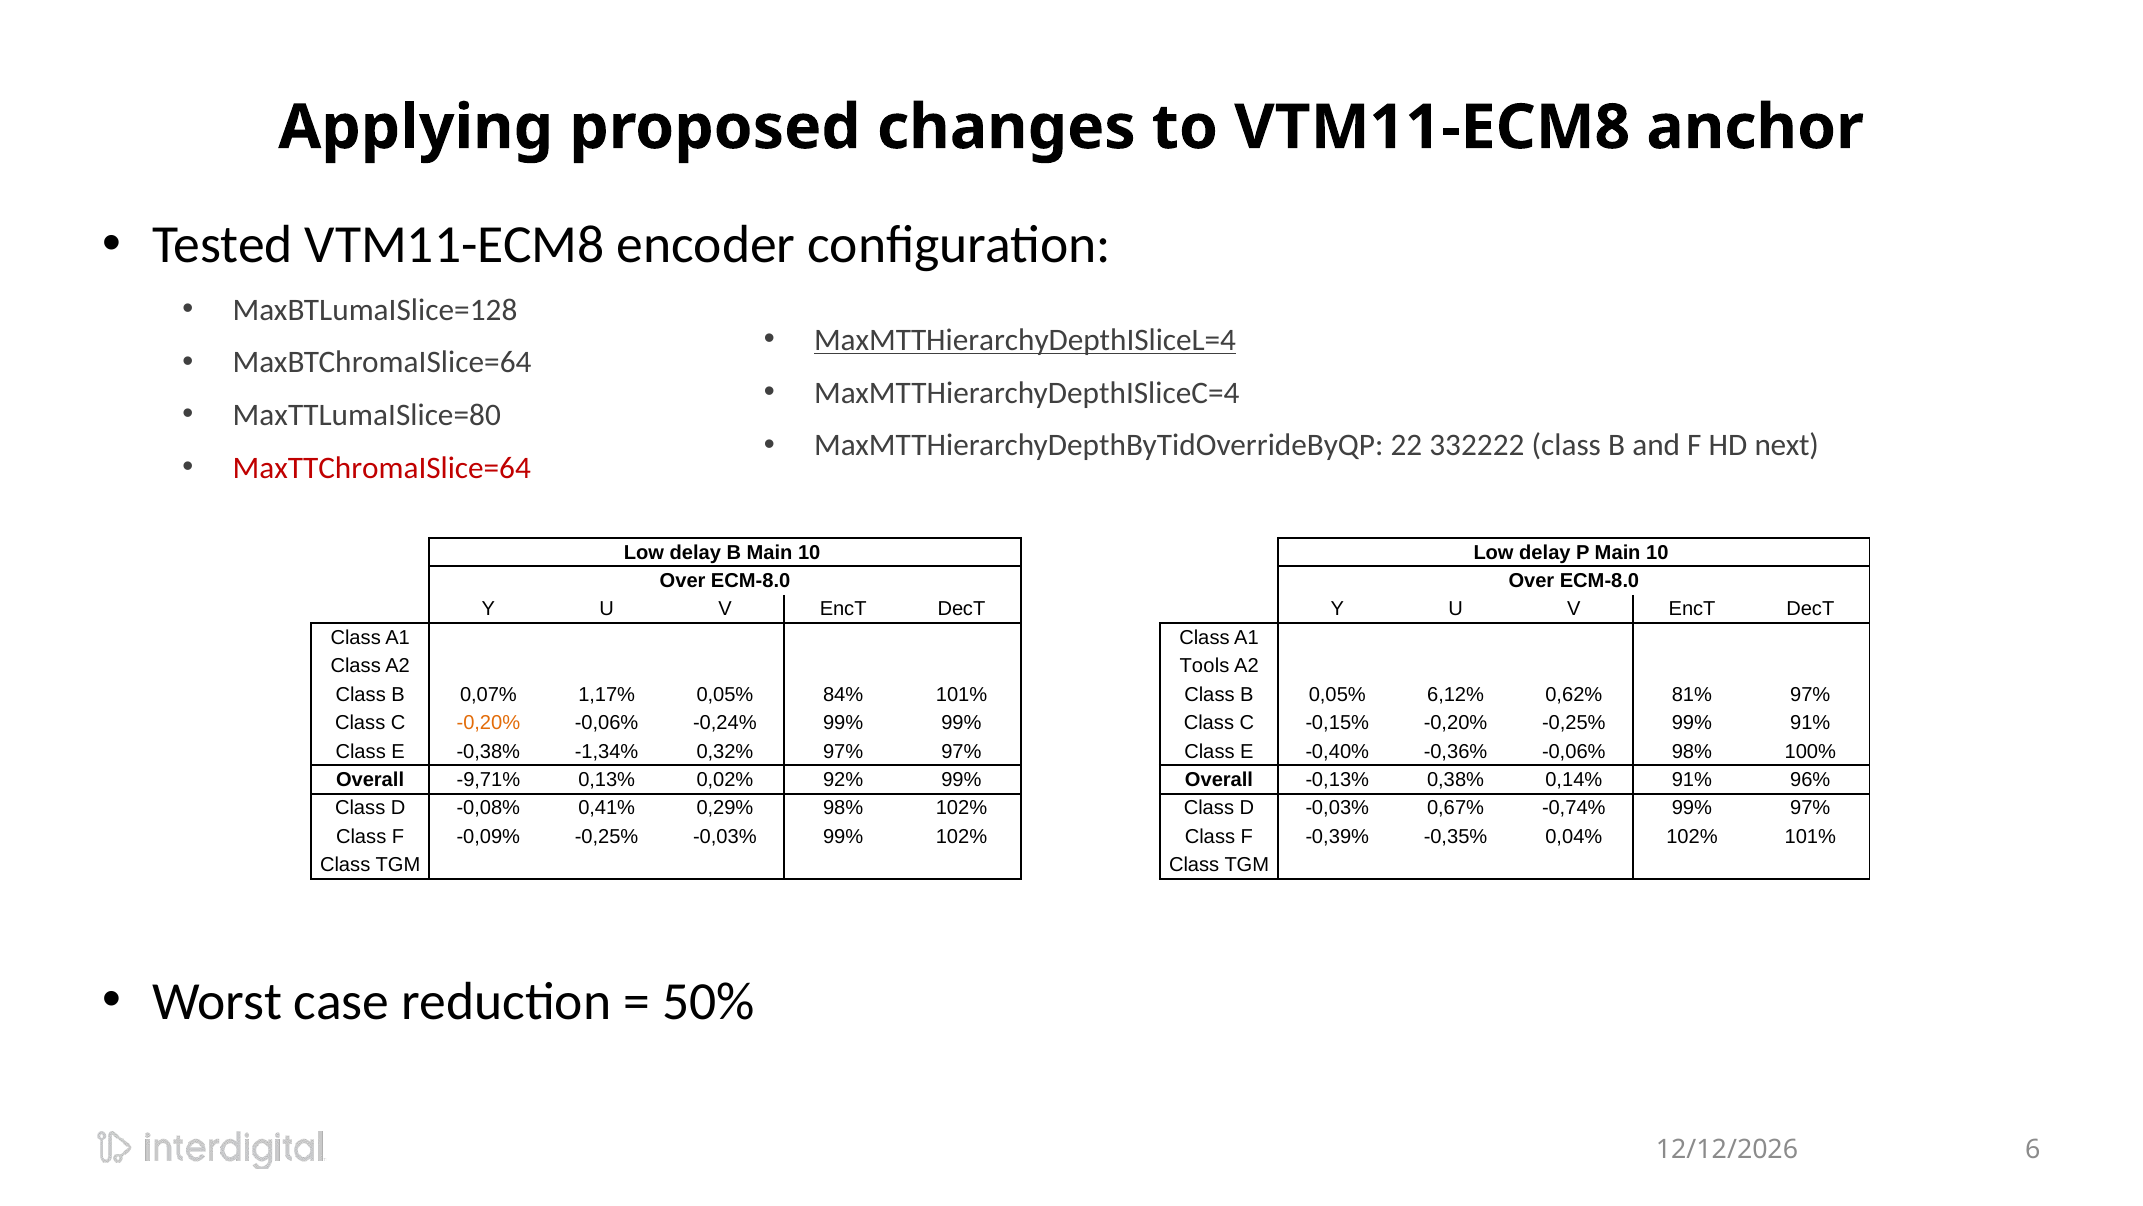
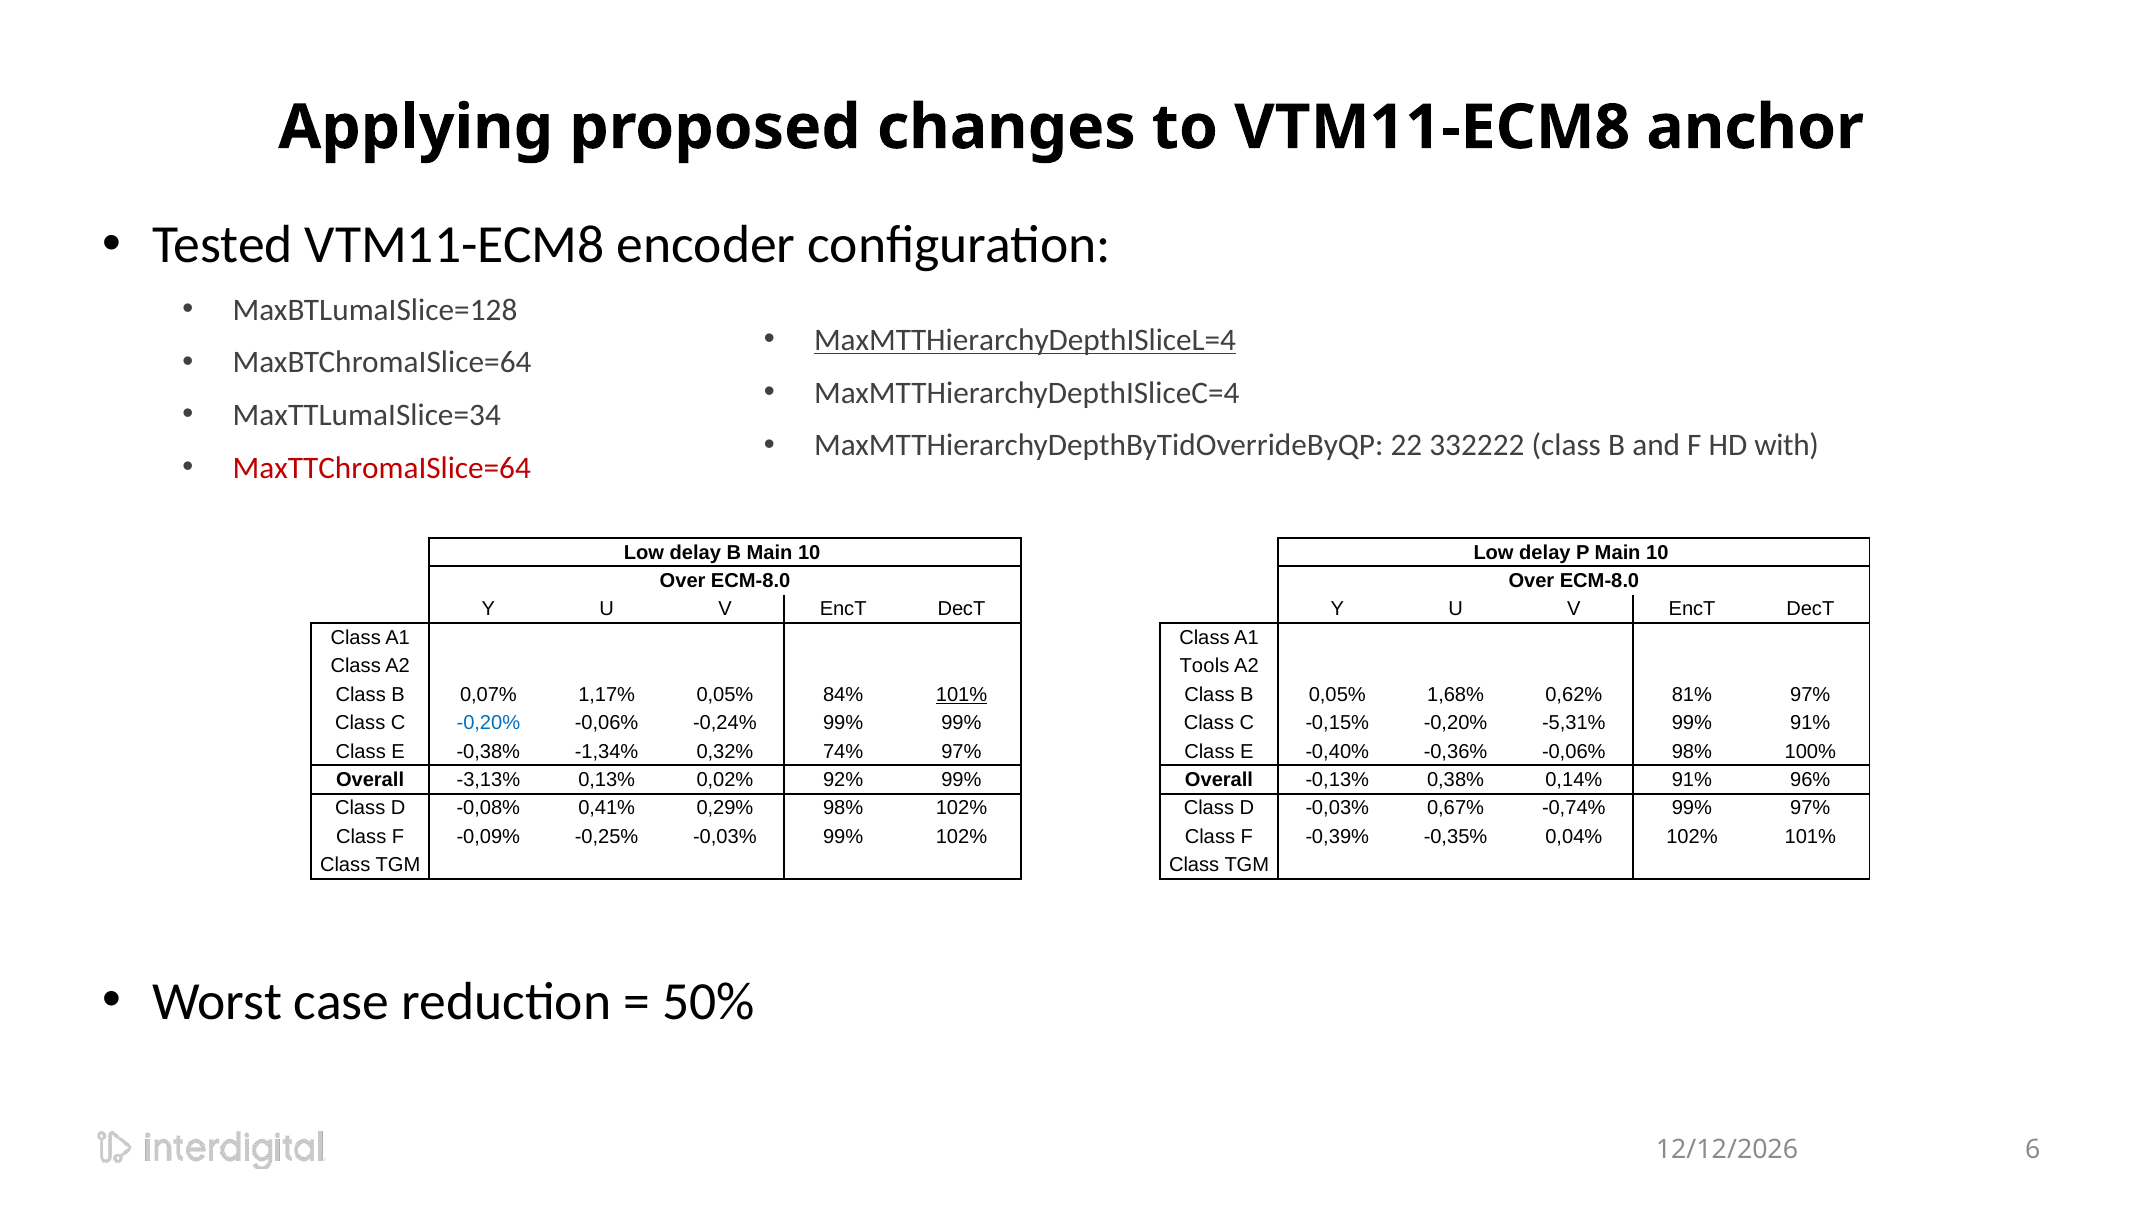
MaxTTLumaISlice=80: MaxTTLumaISlice=80 -> MaxTTLumaISlice=34
next: next -> with
101% at (962, 694) underline: none -> present
6,12%: 6,12% -> 1,68%
-0,20% at (488, 723) colour: orange -> blue
-0,20% -0,25%: -0,25% -> -5,31%
0,32% 97%: 97% -> 74%
-9,71%: -9,71% -> -3,13%
